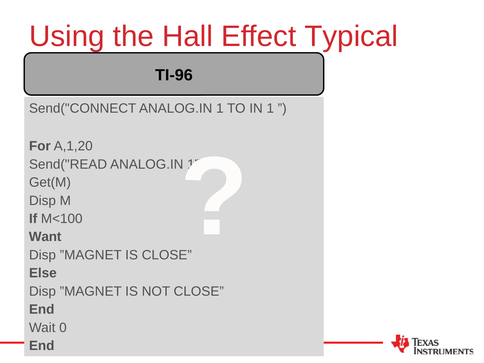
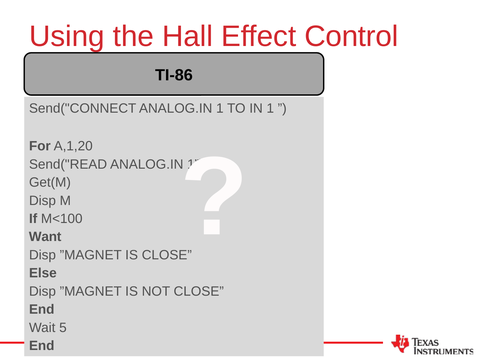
Typical: Typical -> Control
TI-96: TI-96 -> TI-86
0: 0 -> 5
